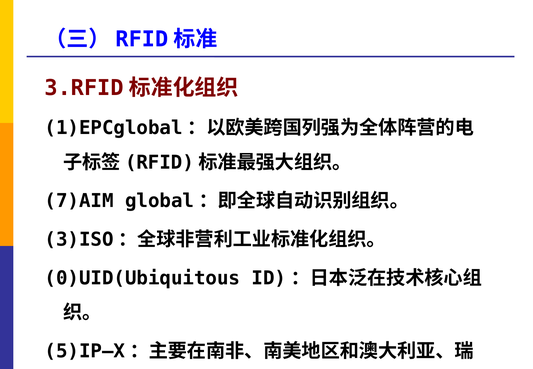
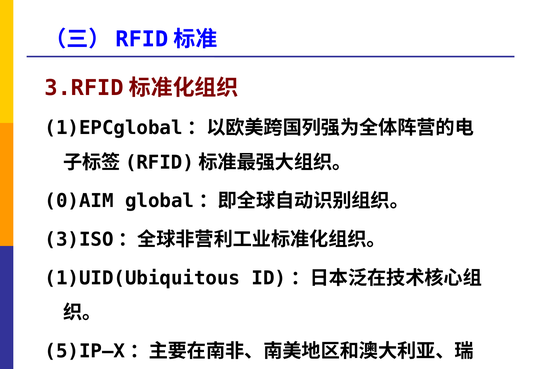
7)AIM: 7)AIM -> 0)AIM
0)UID(Ubiquitous: 0)UID(Ubiquitous -> 1)UID(Ubiquitous
